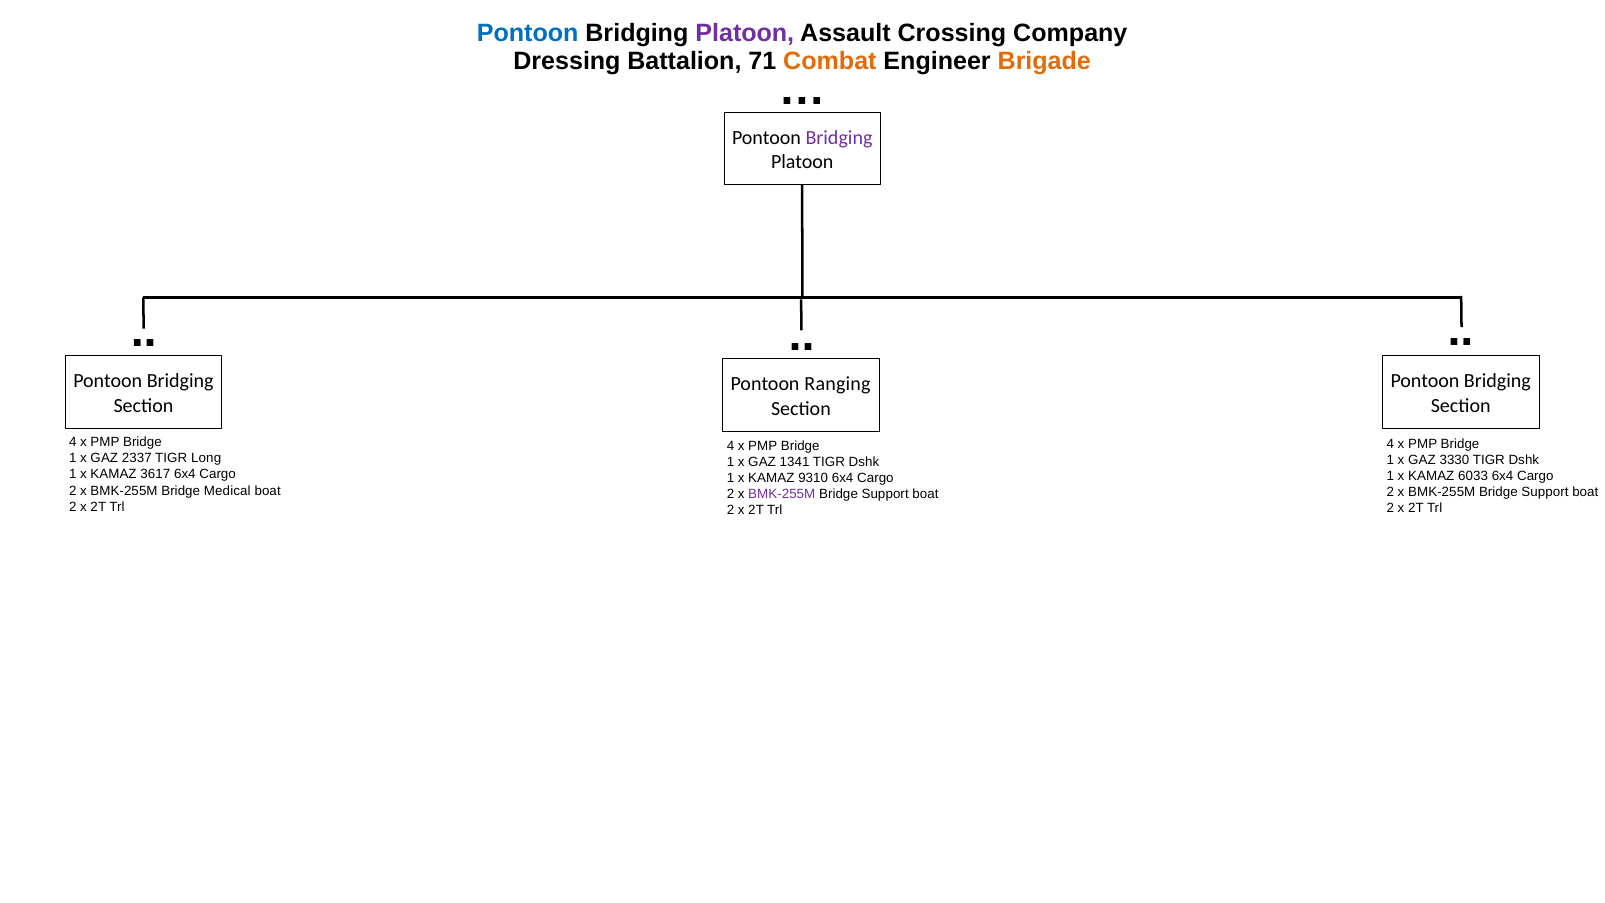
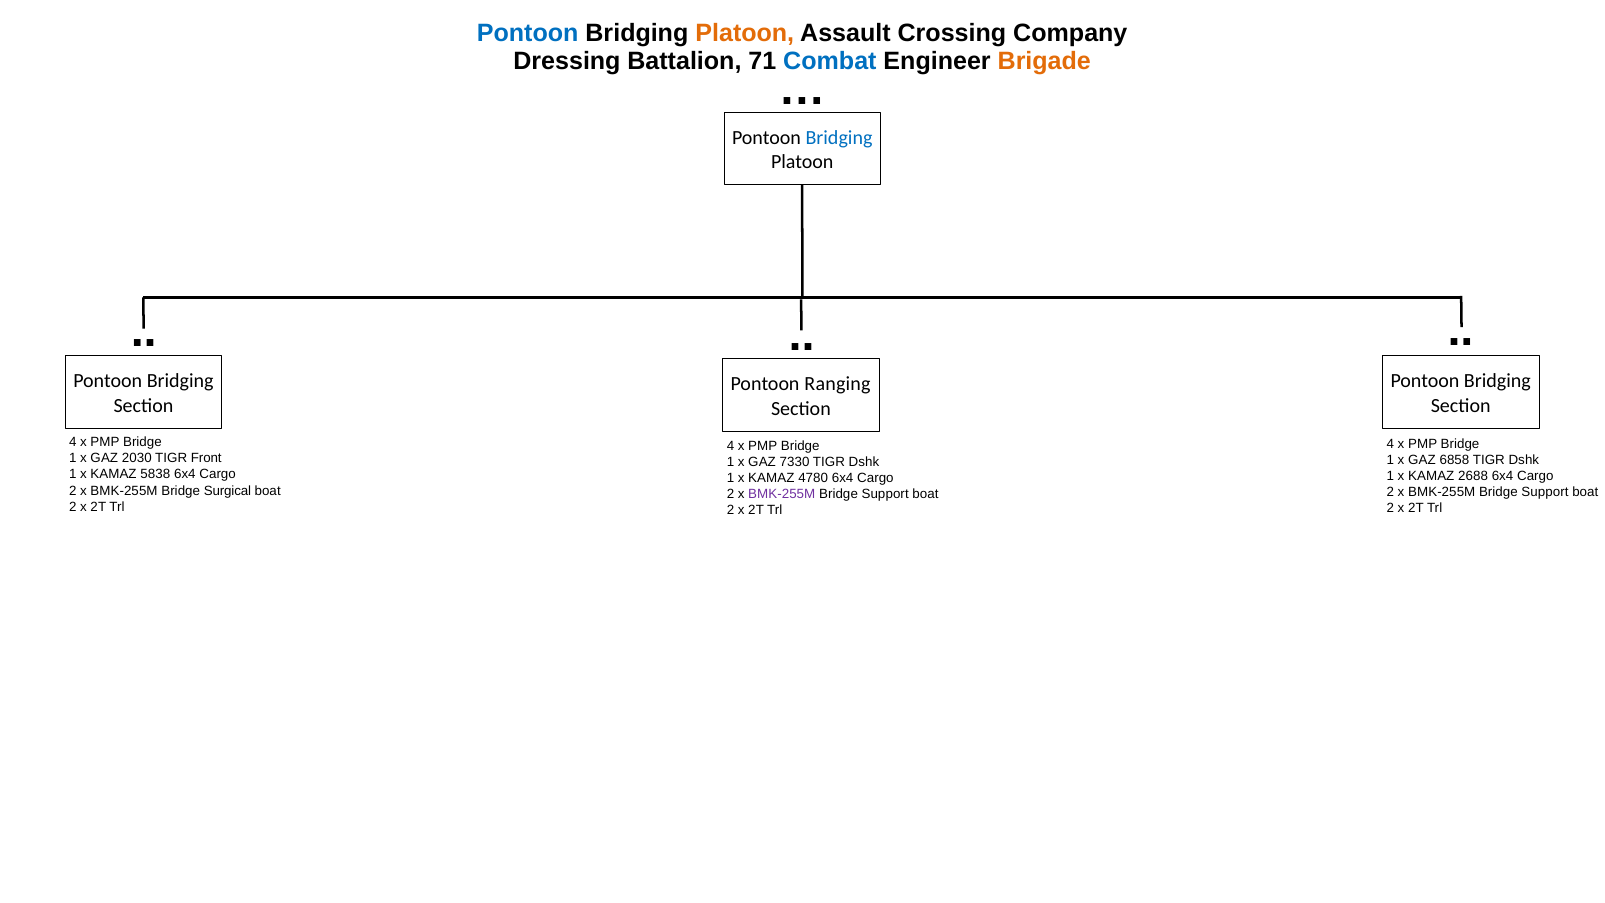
Platoon at (745, 34) colour: purple -> orange
Combat colour: orange -> blue
Bridging at (839, 138) colour: purple -> blue
2337: 2337 -> 2030
Long: Long -> Front
3330: 3330 -> 6858
1341: 1341 -> 7330
3617: 3617 -> 5838
6033: 6033 -> 2688
9310: 9310 -> 4780
Medical: Medical -> Surgical
